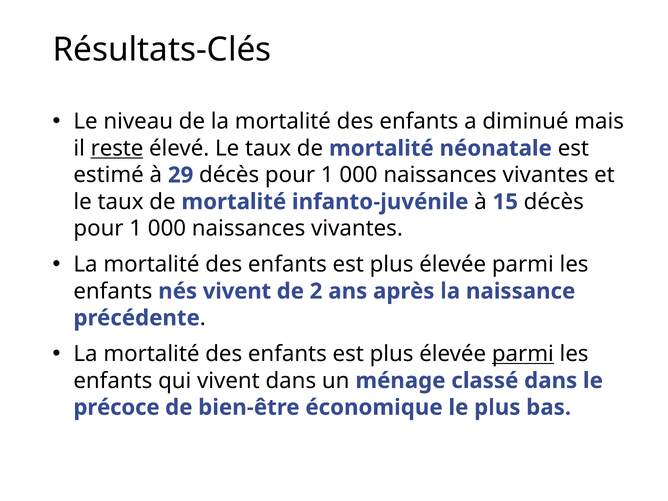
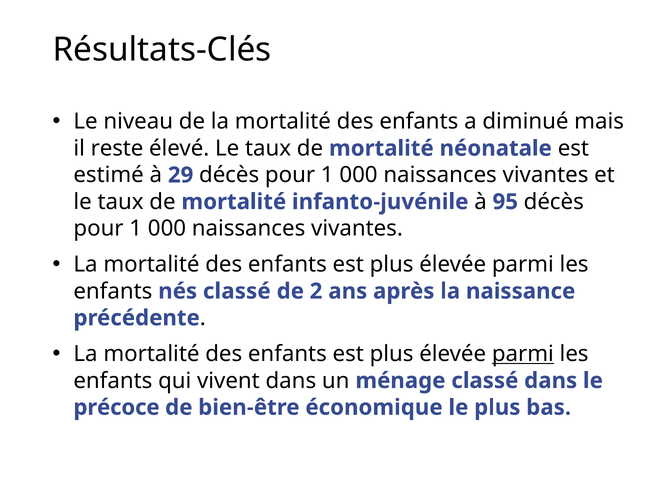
reste underline: present -> none
15: 15 -> 95
nés vivent: vivent -> classé
